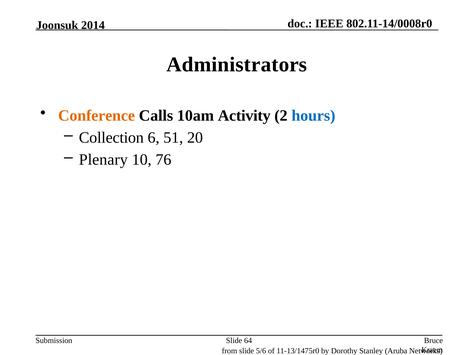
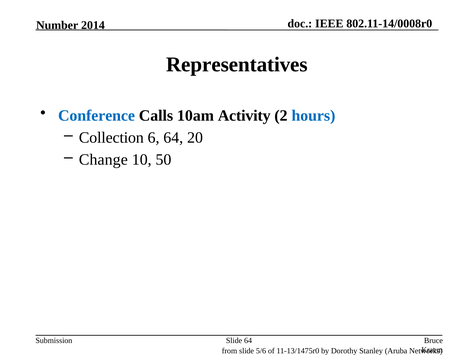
Joonsuk: Joonsuk -> Number
Administrators: Administrators -> Representatives
Conference colour: orange -> blue
6 51: 51 -> 64
Plenary: Plenary -> Change
76: 76 -> 50
